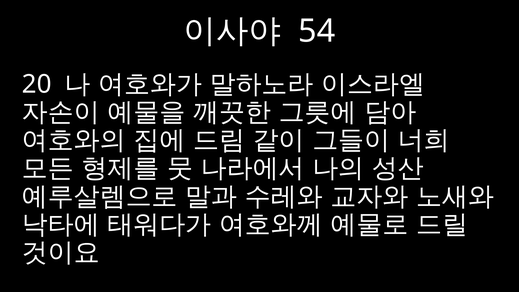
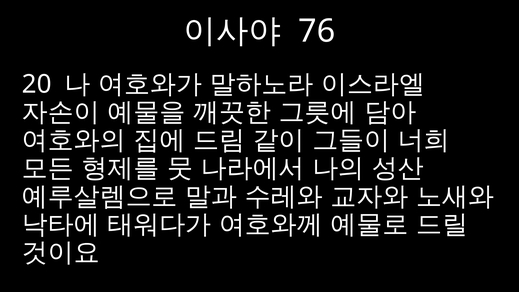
54: 54 -> 76
